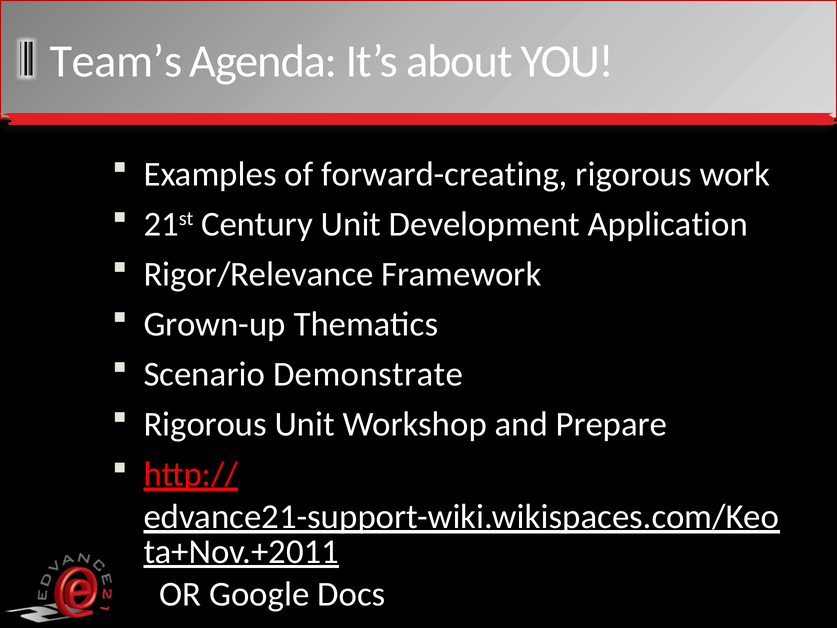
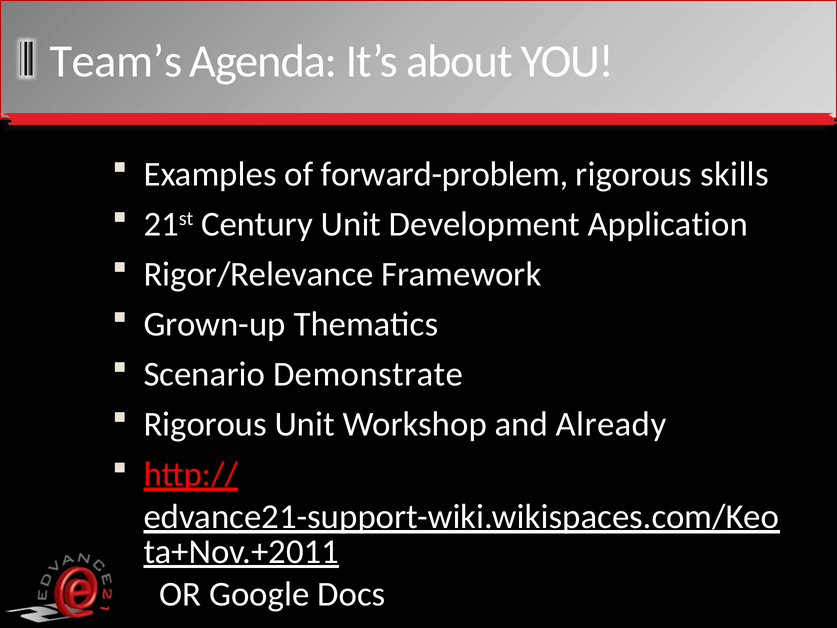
forward-creating: forward-creating -> forward-problem
work: work -> skills
Prepare: Prepare -> Already
